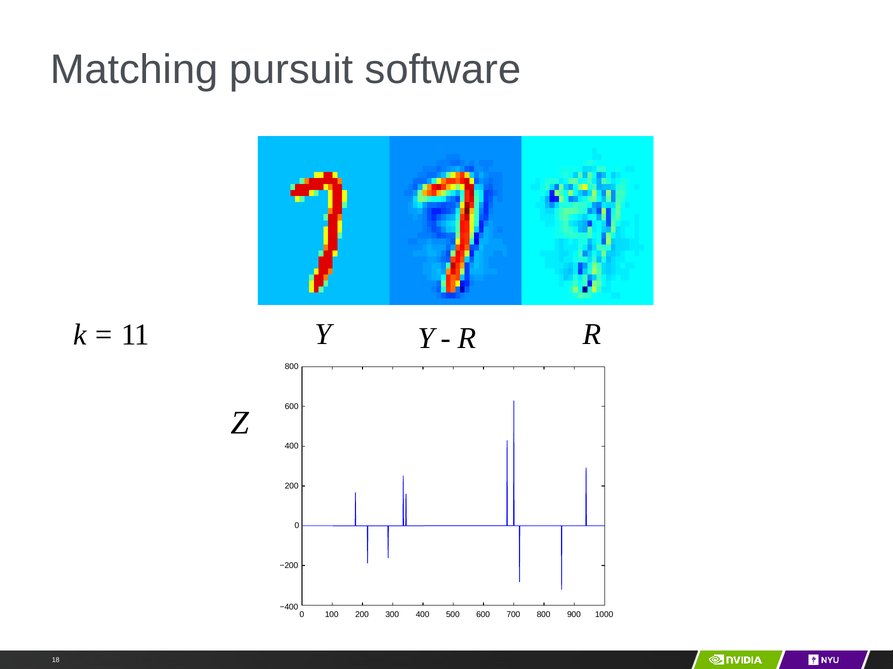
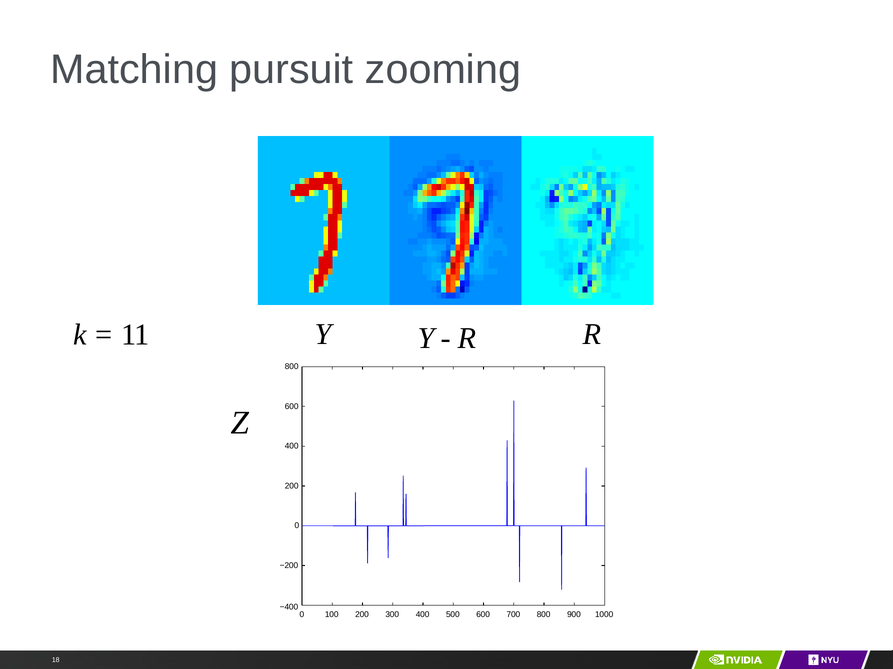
software: software -> zooming
